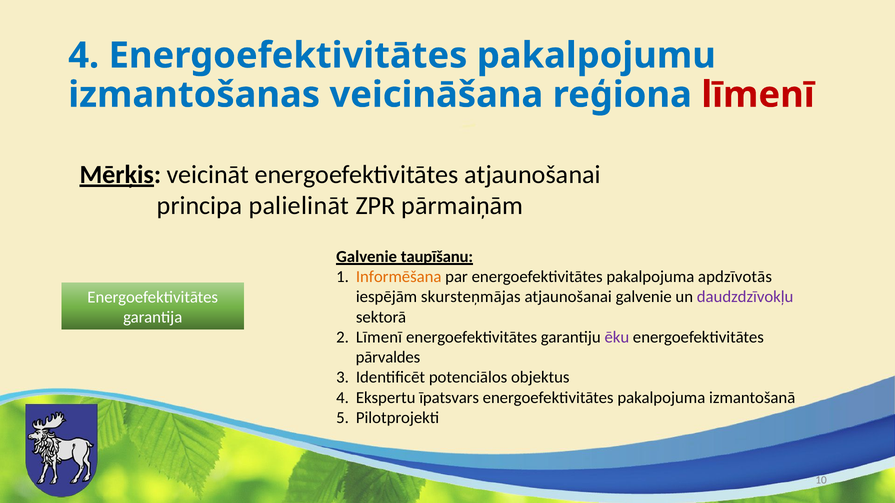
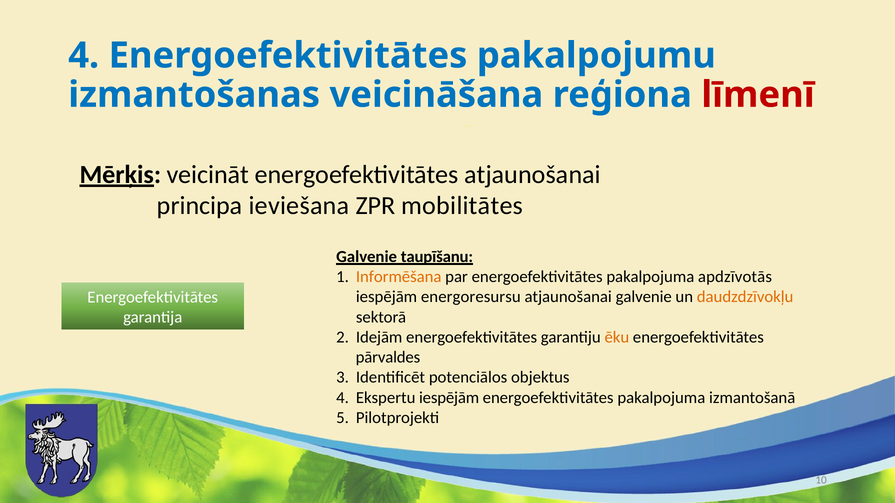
palielināt: palielināt -> ieviešana
pārmaiņām: pārmaiņām -> mobilitātes
skursteņmājas: skursteņmājas -> energoresursu
daudzdzīvokļu colour: purple -> orange
Līmenī at (379, 337): Līmenī -> Idejām
ēku colour: purple -> orange
Ekspertu īpatsvars: īpatsvars -> iespējām
